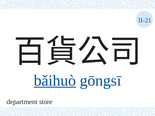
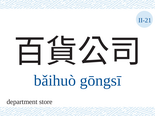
bǎihuò underline: present -> none
